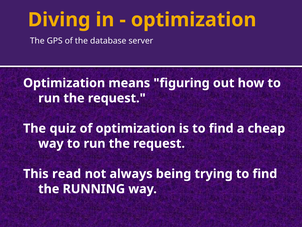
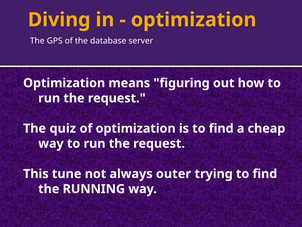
read: read -> tune
being: being -> outer
